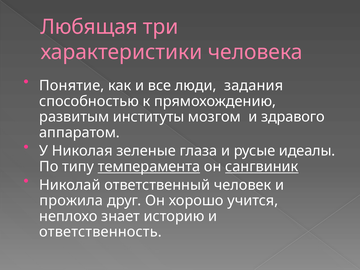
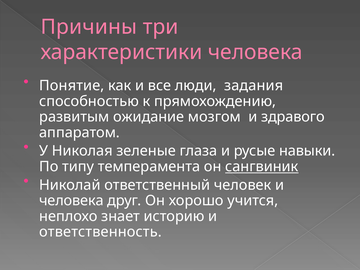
Любящая: Любящая -> Причины
институты: институты -> ожидание
идеалы: идеалы -> навыки
темперамента underline: present -> none
прожила at (71, 201): прожила -> человека
